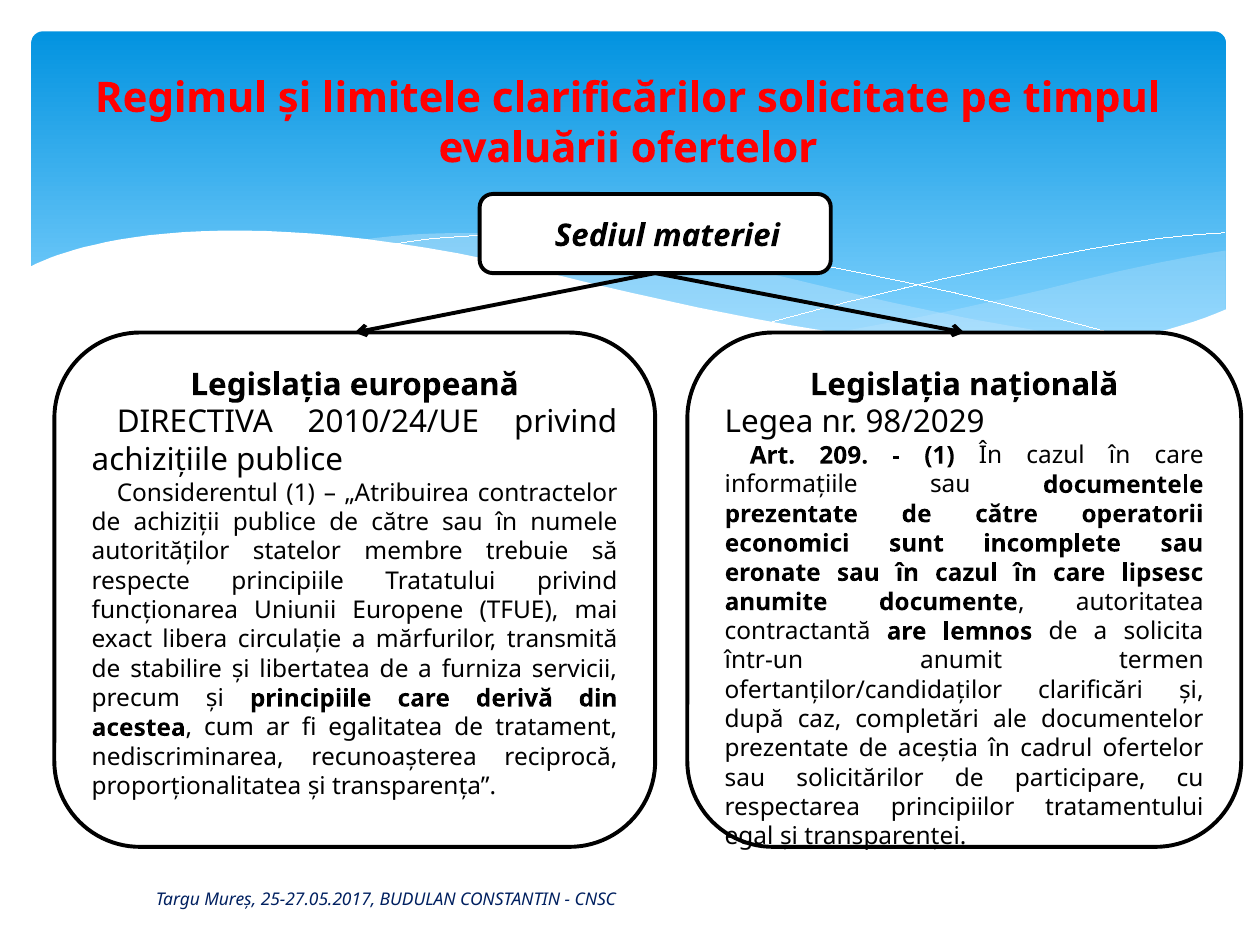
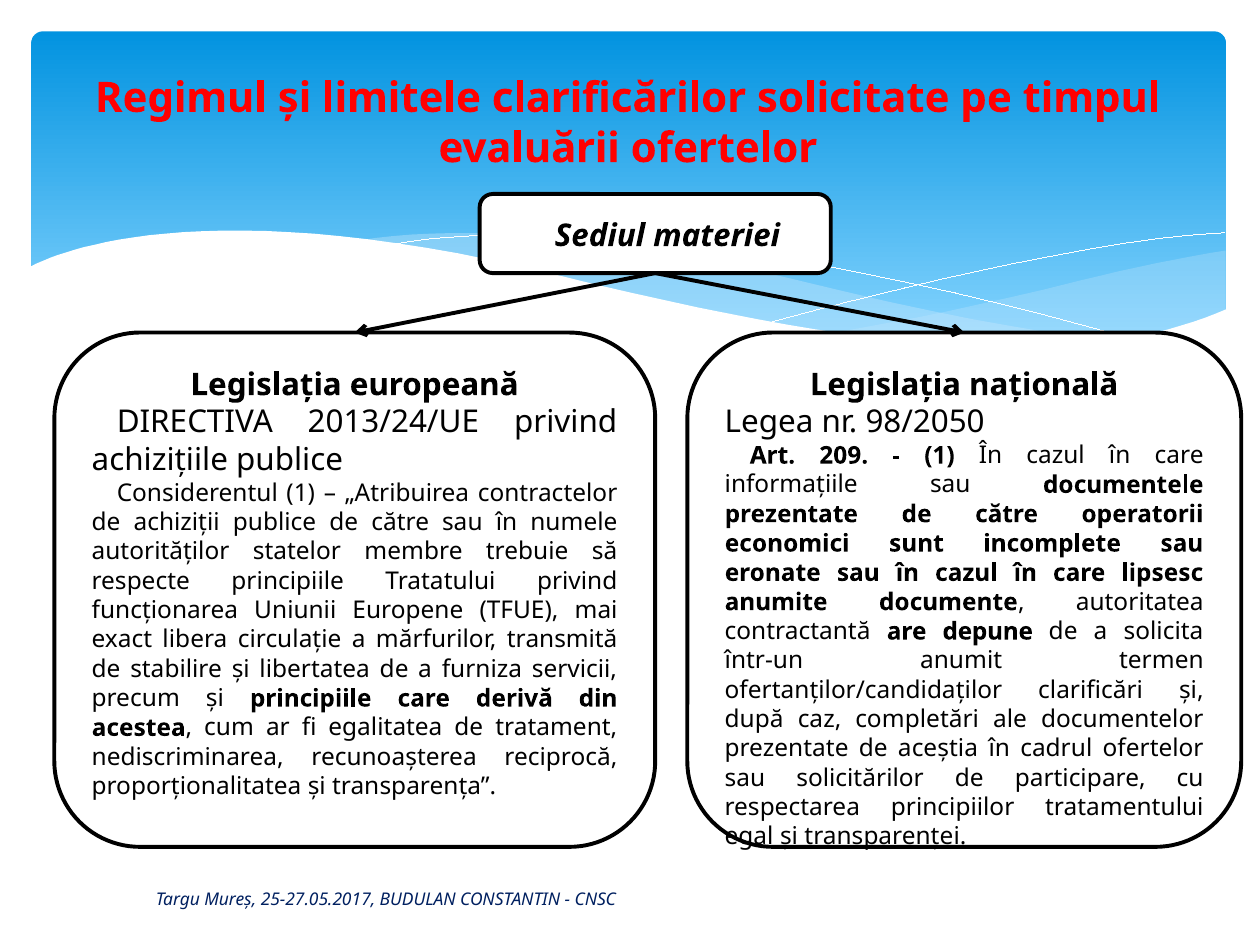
2010/24/UE: 2010/24/UE -> 2013/24/UE
98/2029: 98/2029 -> 98/2050
lemnos: lemnos -> depune
